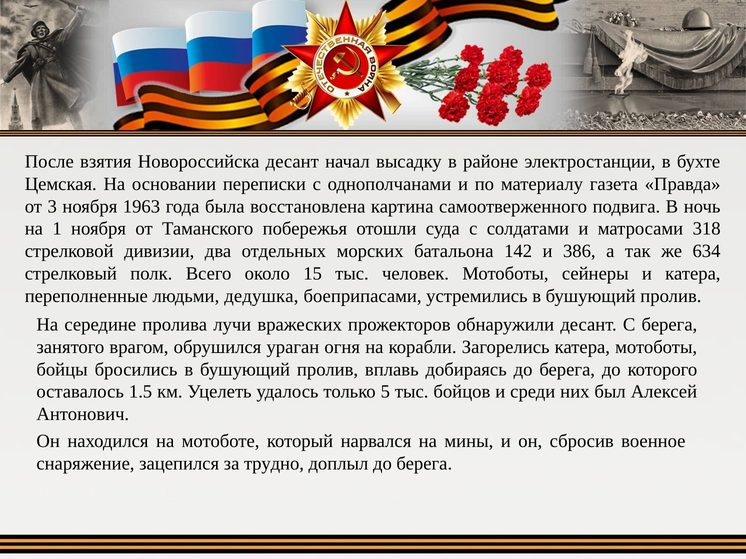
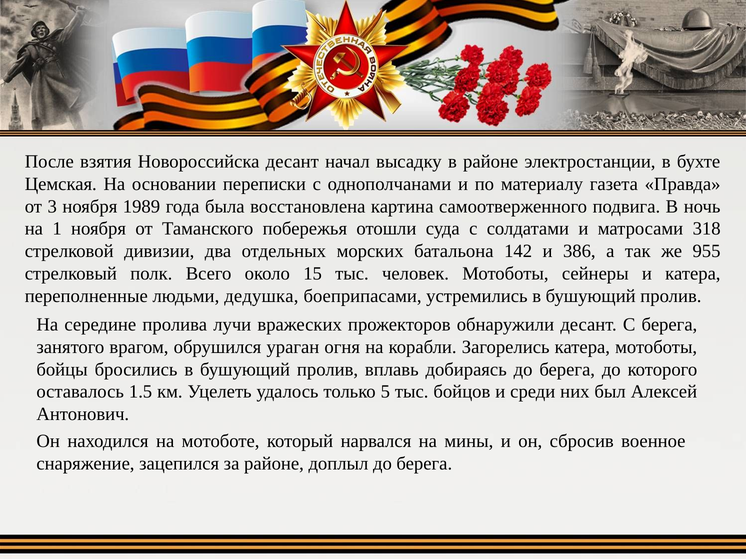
1963: 1963 -> 1989
634: 634 -> 955
за трудно: трудно -> районе
